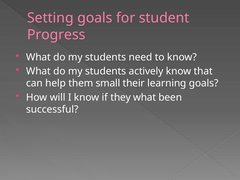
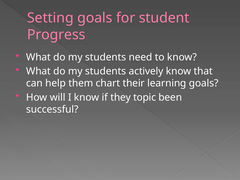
small: small -> chart
they what: what -> topic
